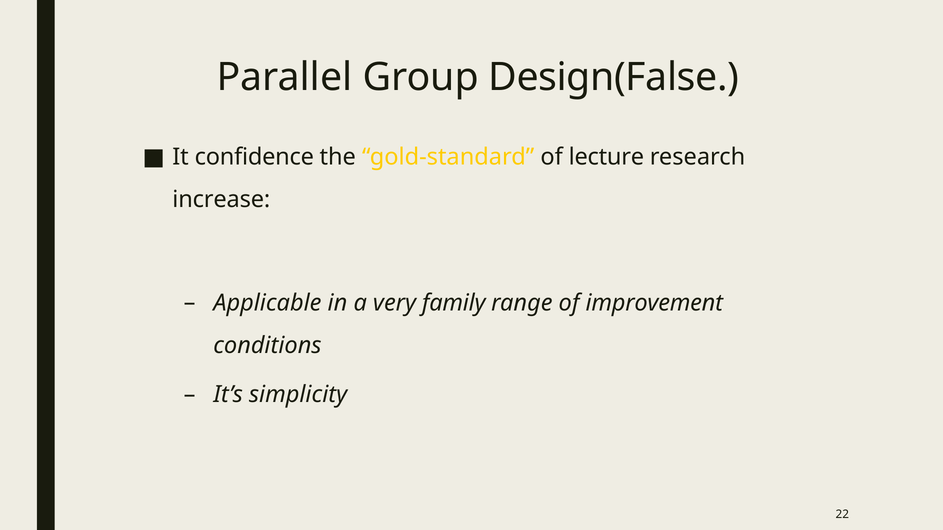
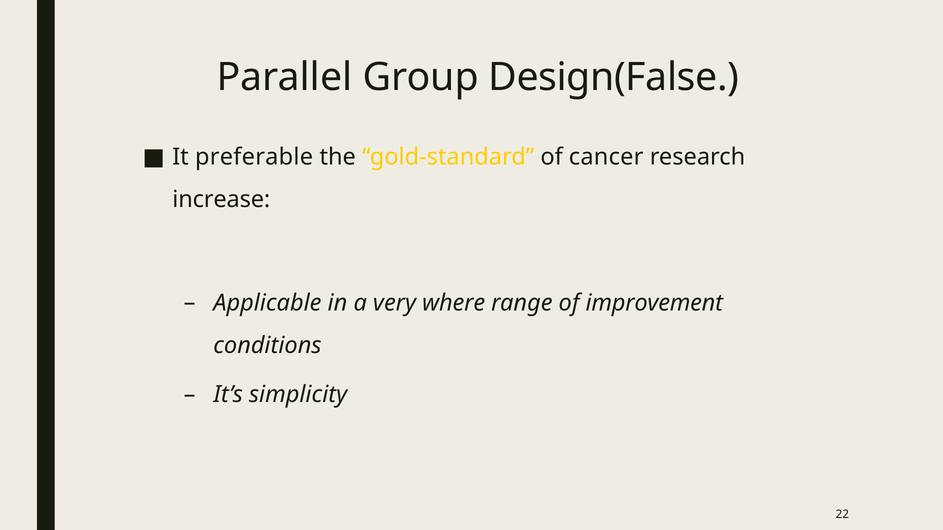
confidence: confidence -> preferable
lecture: lecture -> cancer
family: family -> where
